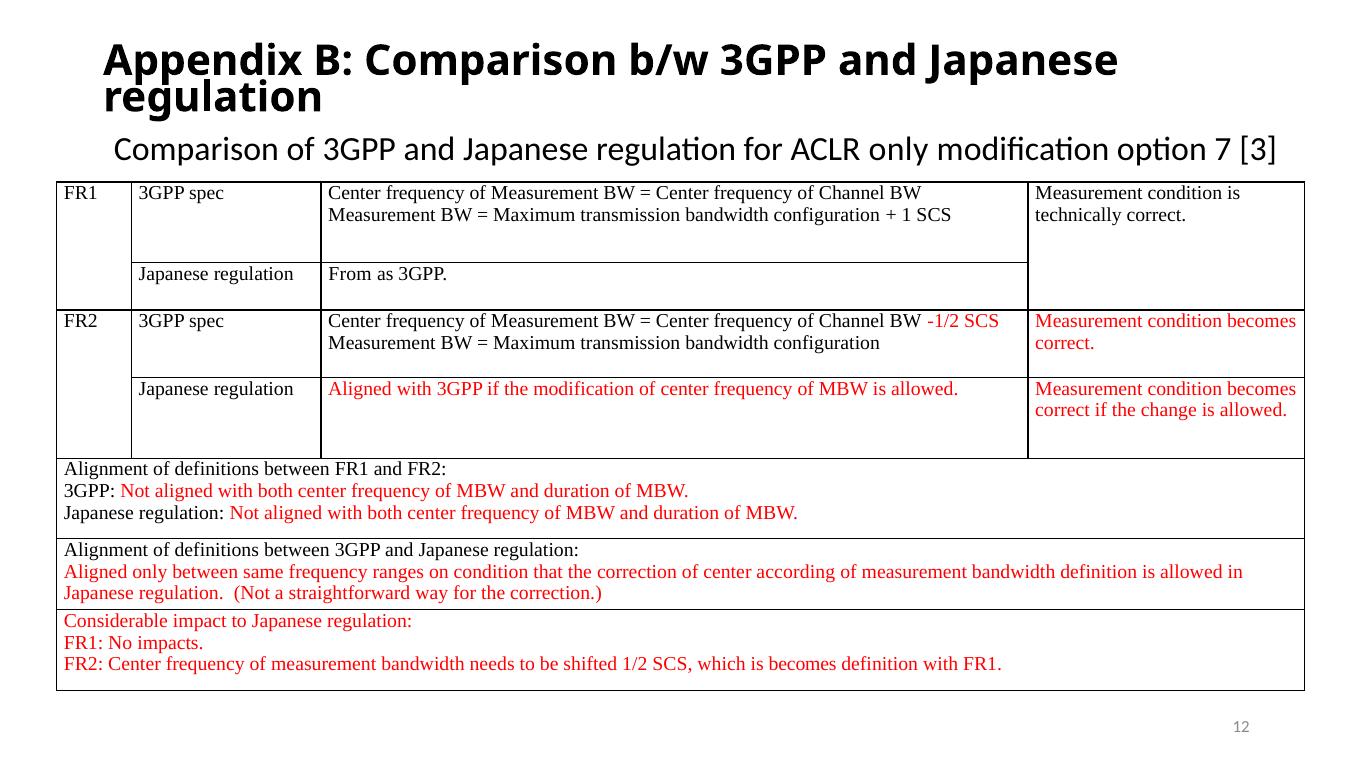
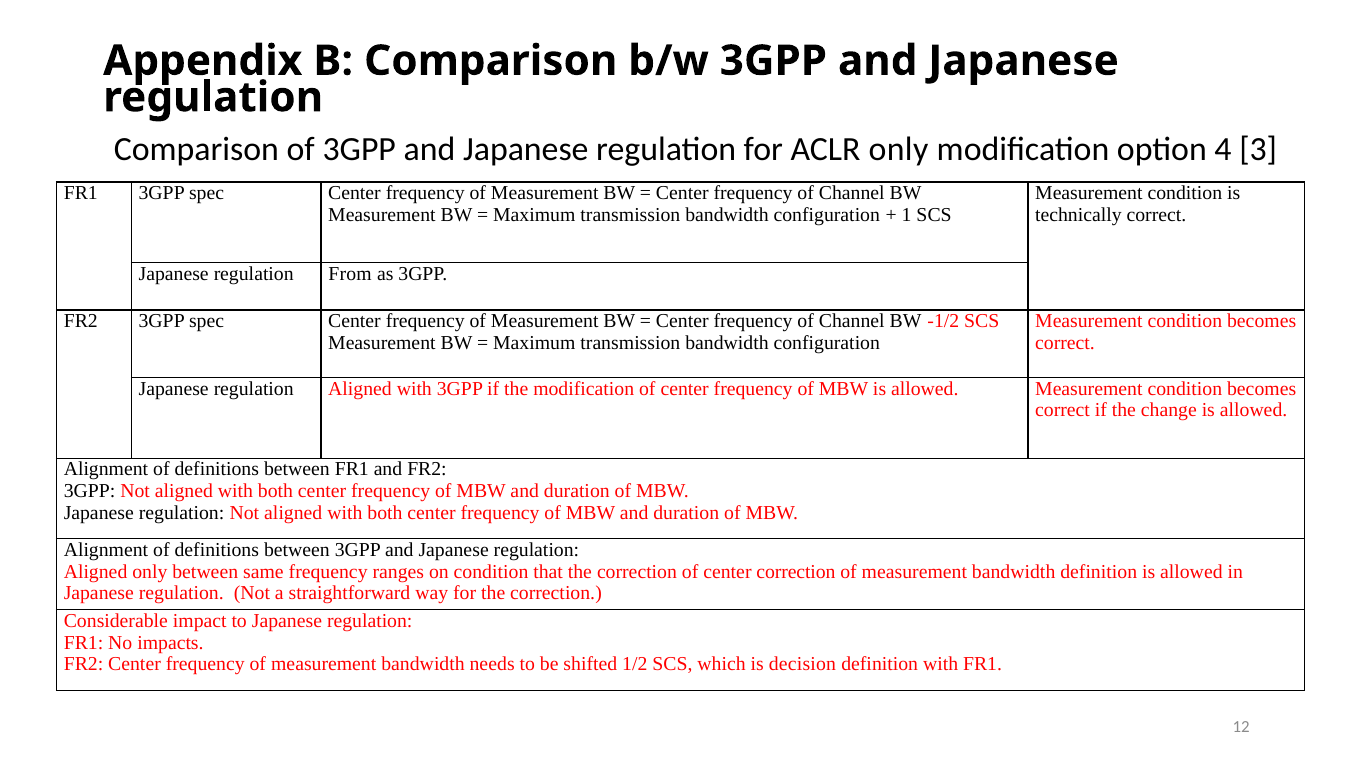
7: 7 -> 4
center according: according -> correction
is becomes: becomes -> decision
